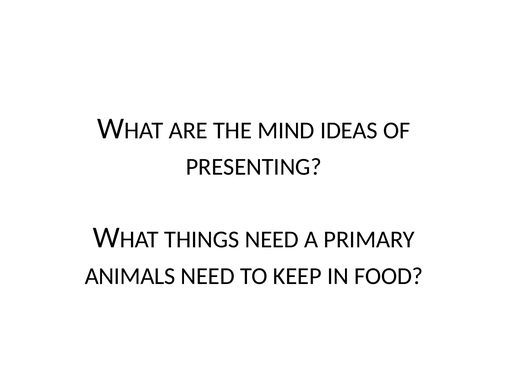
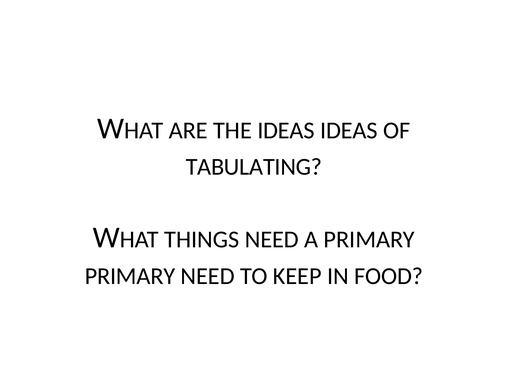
THE MIND: MIND -> IDEAS
PRESENTING: PRESENTING -> TABULATING
ANIMALS at (130, 276): ANIMALS -> PRIMARY
